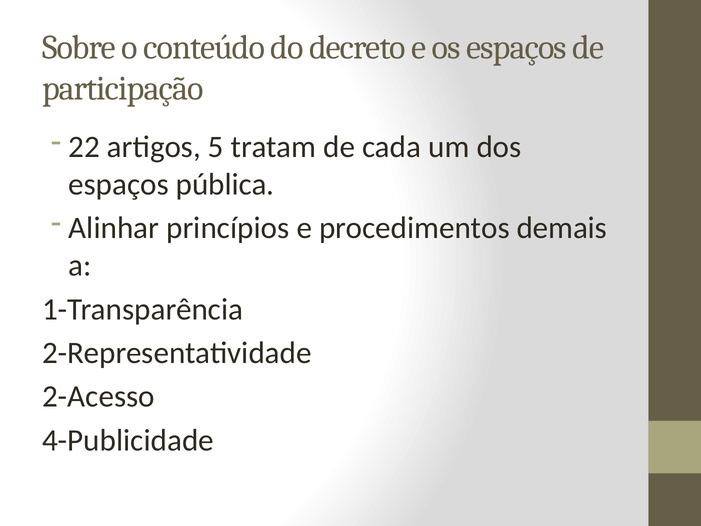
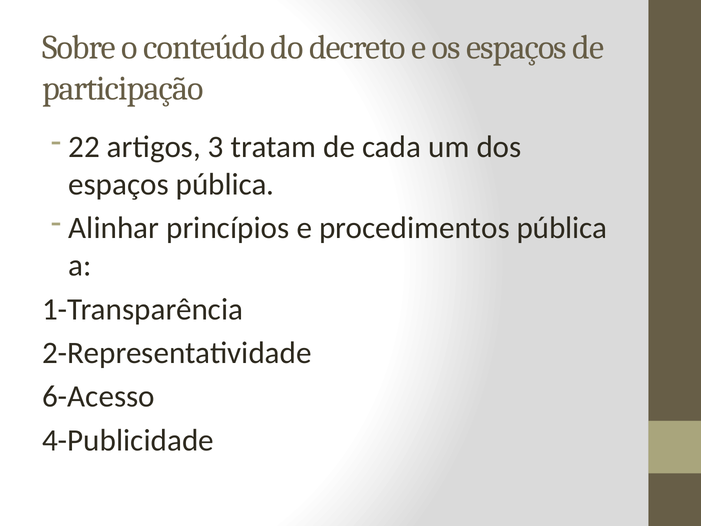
5: 5 -> 3
procedimentos demais: demais -> pública
2-Acesso: 2-Acesso -> 6-Acesso
